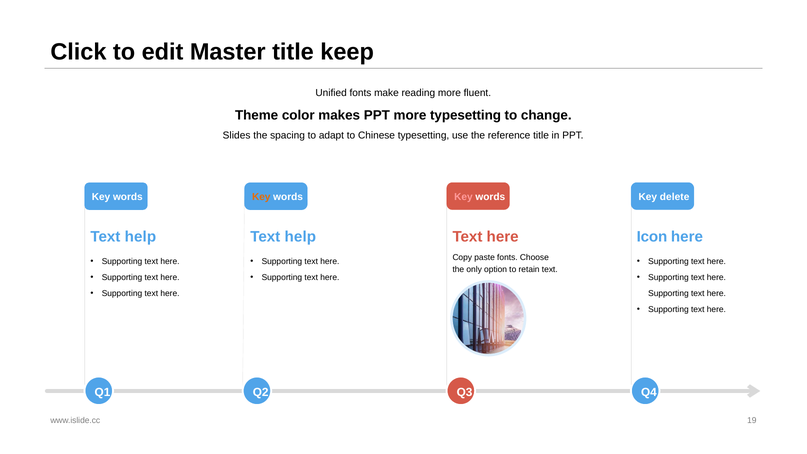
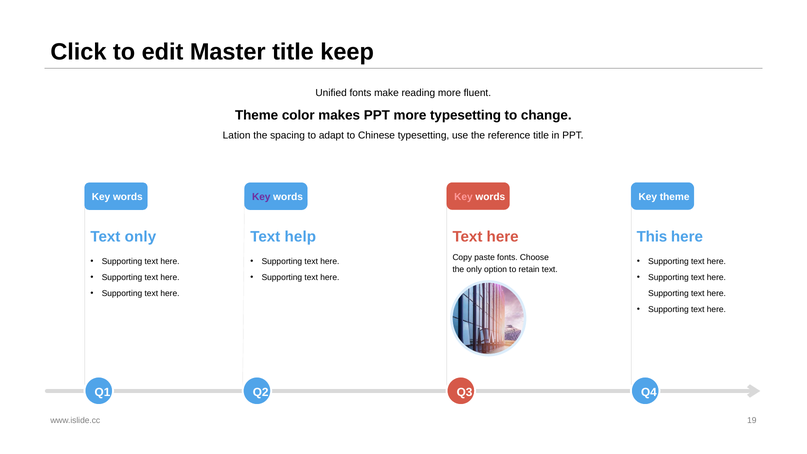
Slides: Slides -> Lation
Key at (261, 197) colour: orange -> purple
Key delete: delete -> theme
Icon: Icon -> This
help at (140, 237): help -> only
